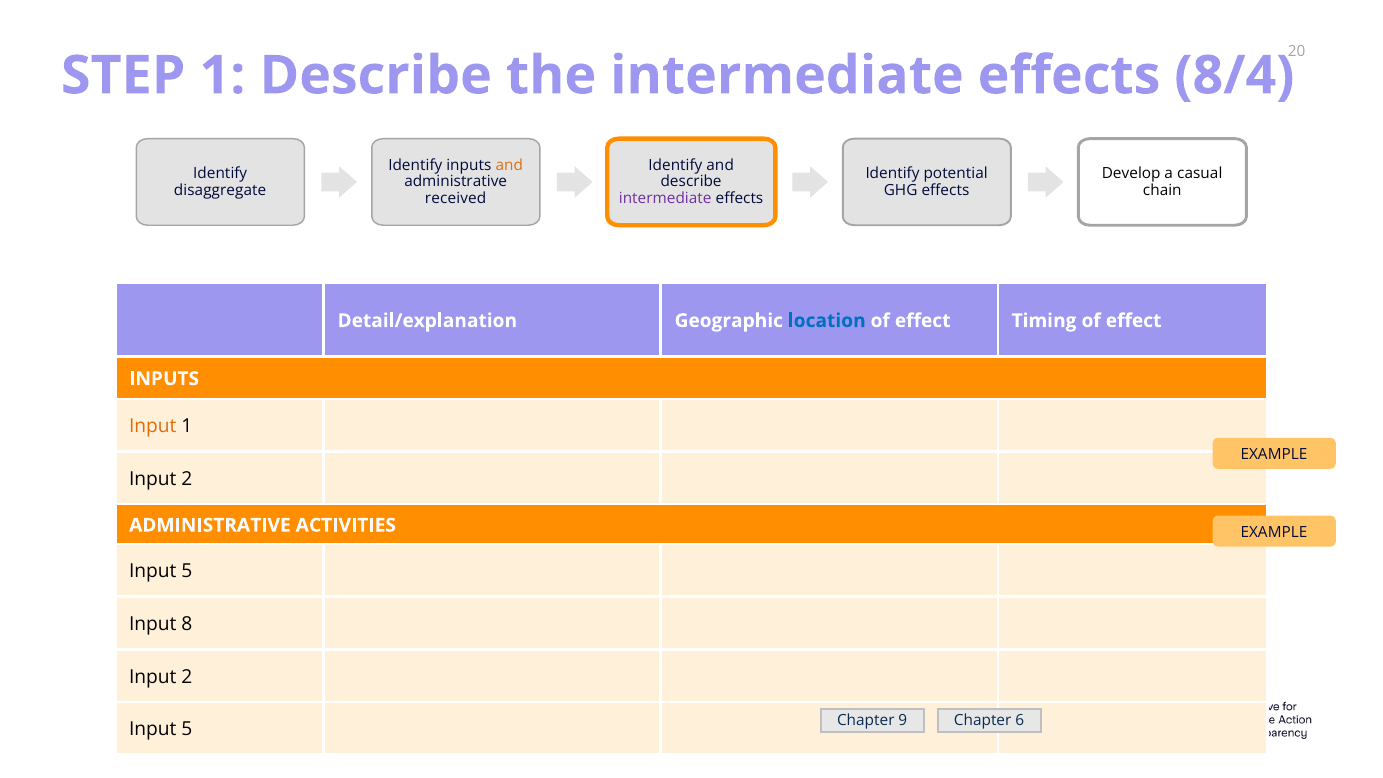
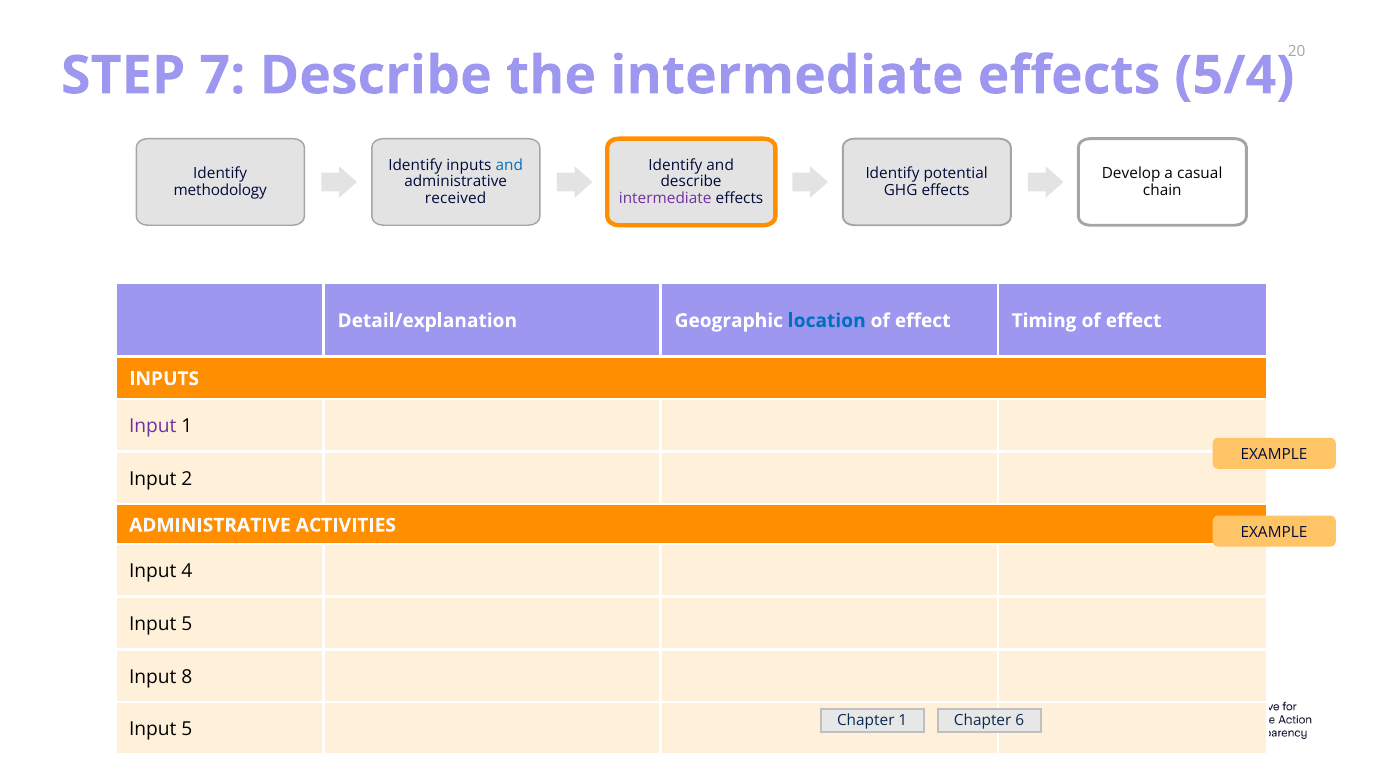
STEP 1: 1 -> 7
8/4: 8/4 -> 5/4
and at (509, 165) colour: orange -> blue
disaggregate: disaggregate -> methodology
Input at (153, 426) colour: orange -> purple
5 at (187, 572): 5 -> 4
8 at (187, 624): 8 -> 5
2 at (187, 677): 2 -> 8
Chapter 9: 9 -> 1
